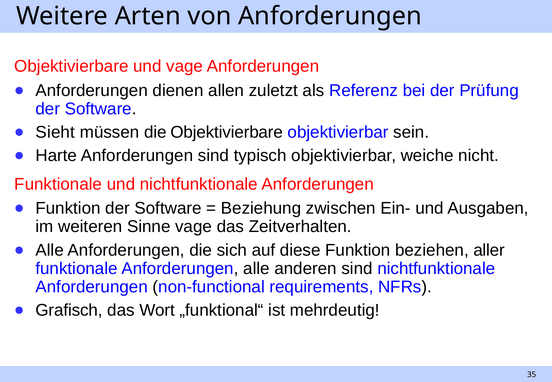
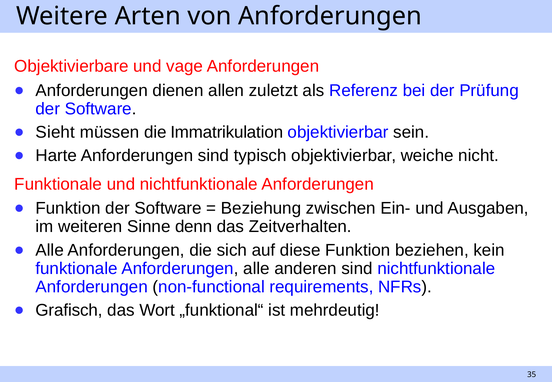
die Objektivierbare: Objektivierbare -> Immatrikulation
Sinne vage: vage -> denn
aller: aller -> kein
